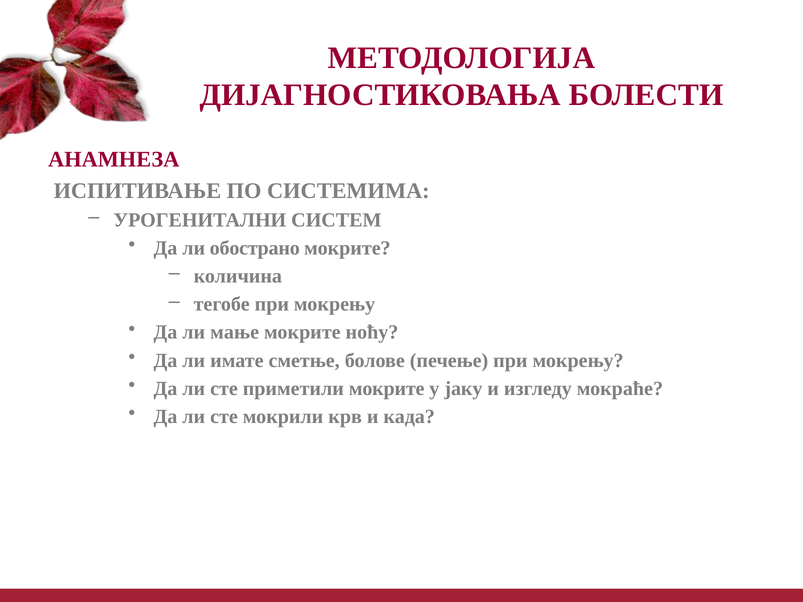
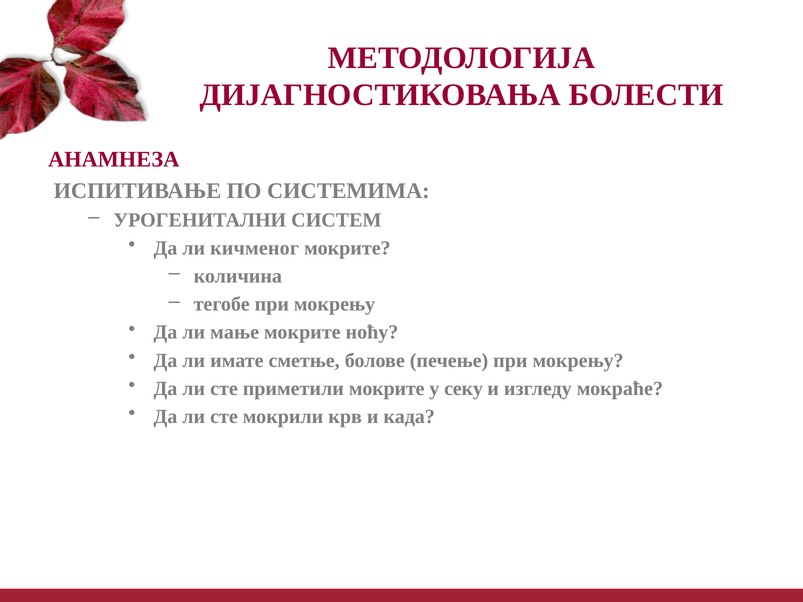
обострано: обострано -> кичменог
јаку: јаку -> секу
